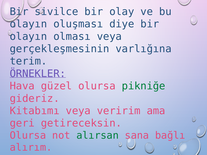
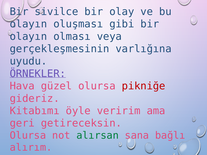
diye: diye -> gibi
terim: terim -> uyudu
pikniğe colour: green -> red
Kitabımı veya: veya -> öyle
